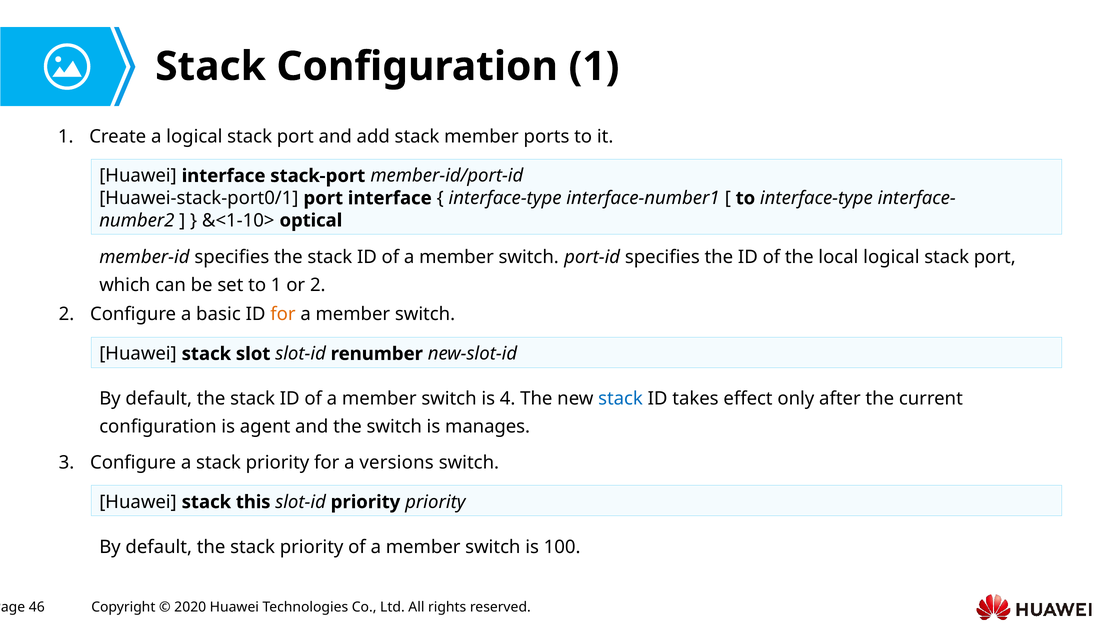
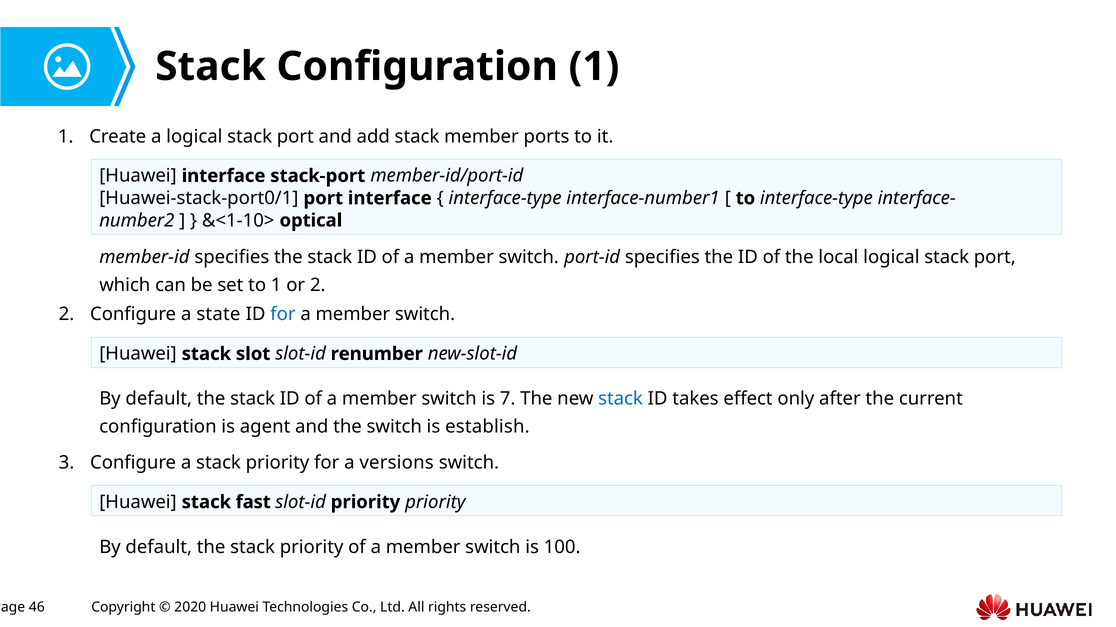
basic: basic -> state
for at (283, 315) colour: orange -> blue
4: 4 -> 7
manages: manages -> establish
this: this -> fast
